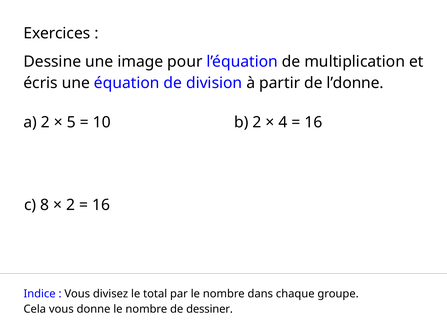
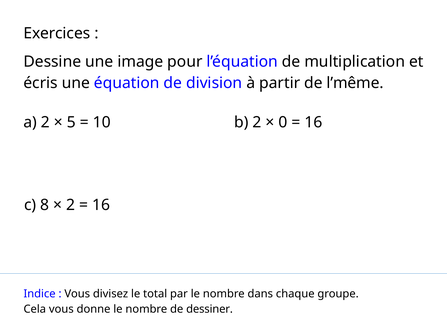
l’donne: l’donne -> l’même
4: 4 -> 0
